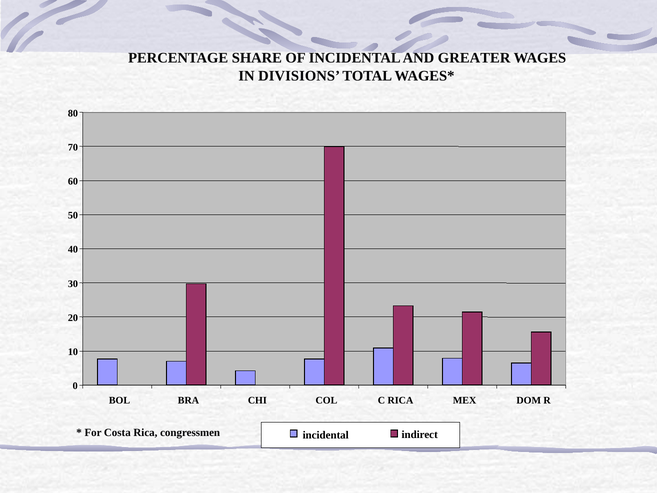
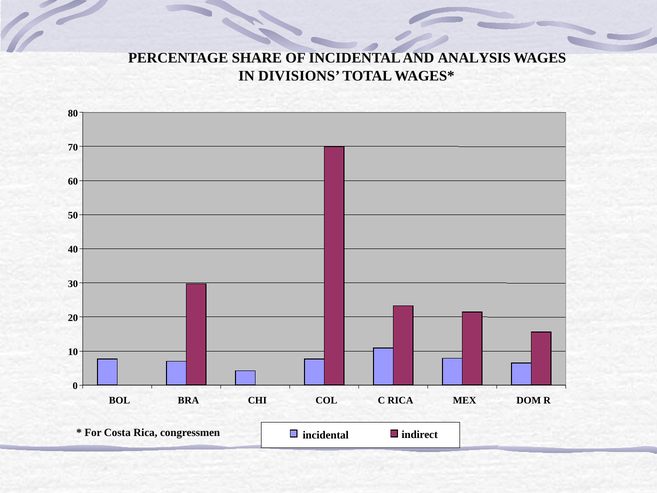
GREATER: GREATER -> ANALYSIS
